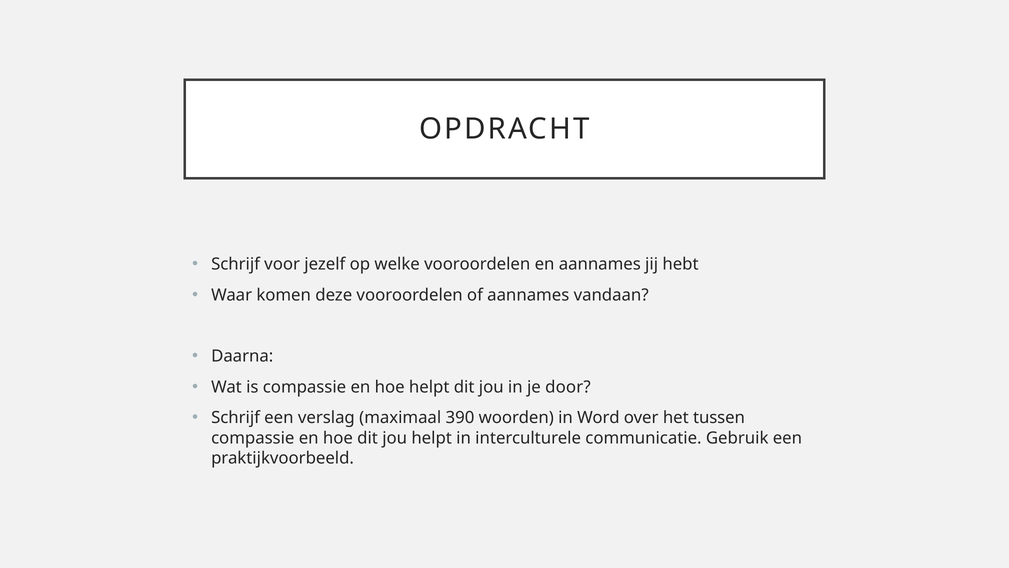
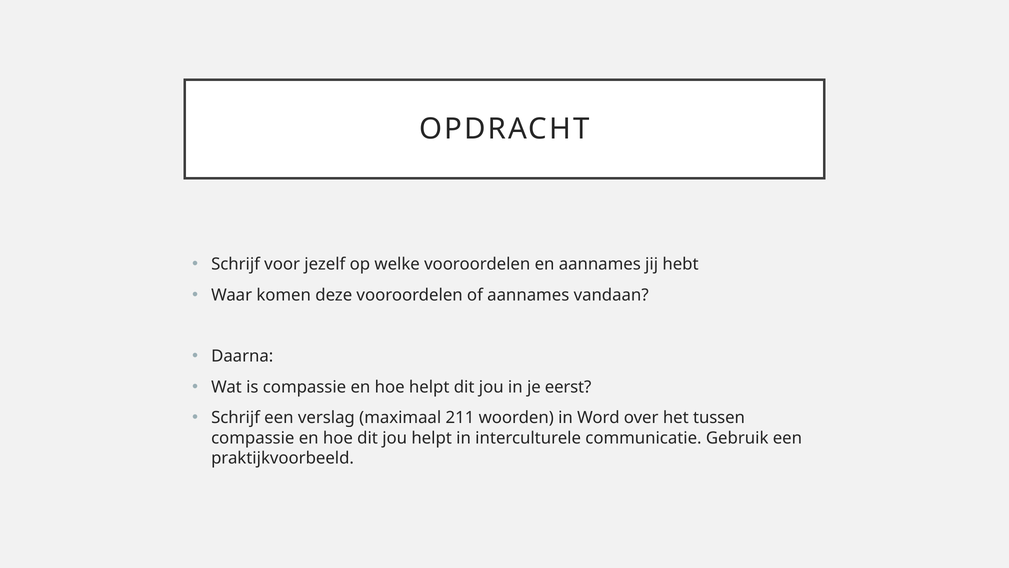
door: door -> eerst
390: 390 -> 211
